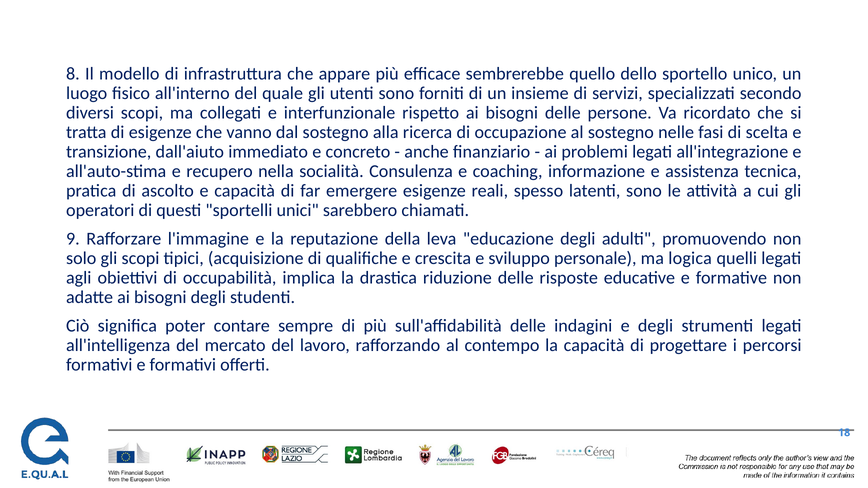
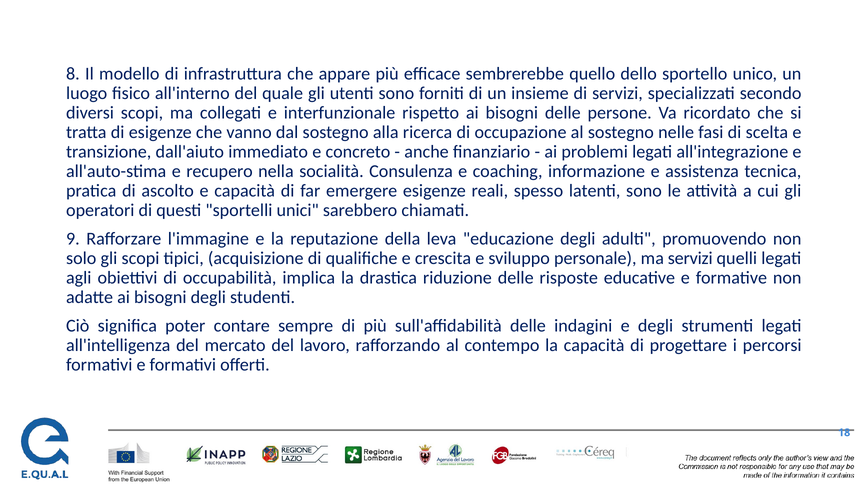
ma logica: logica -> servizi
